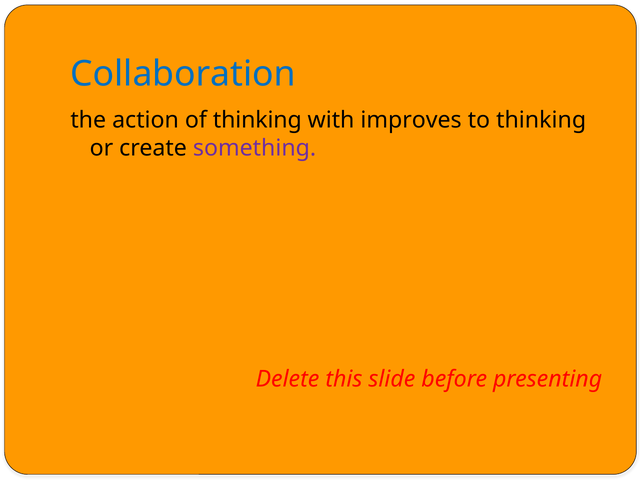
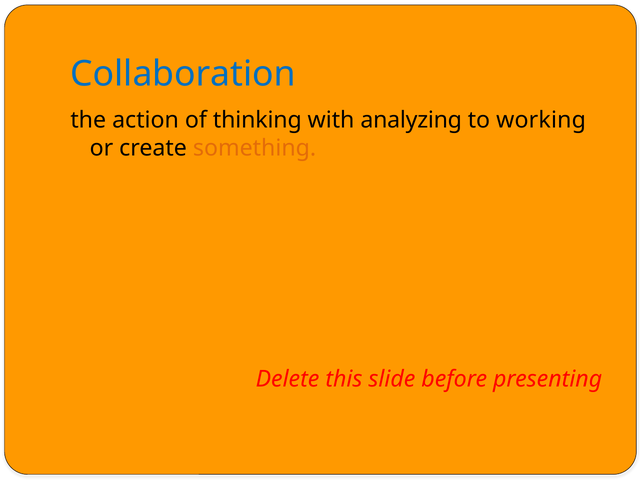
improves: improves -> analyzing
to thinking: thinking -> working
something colour: purple -> orange
